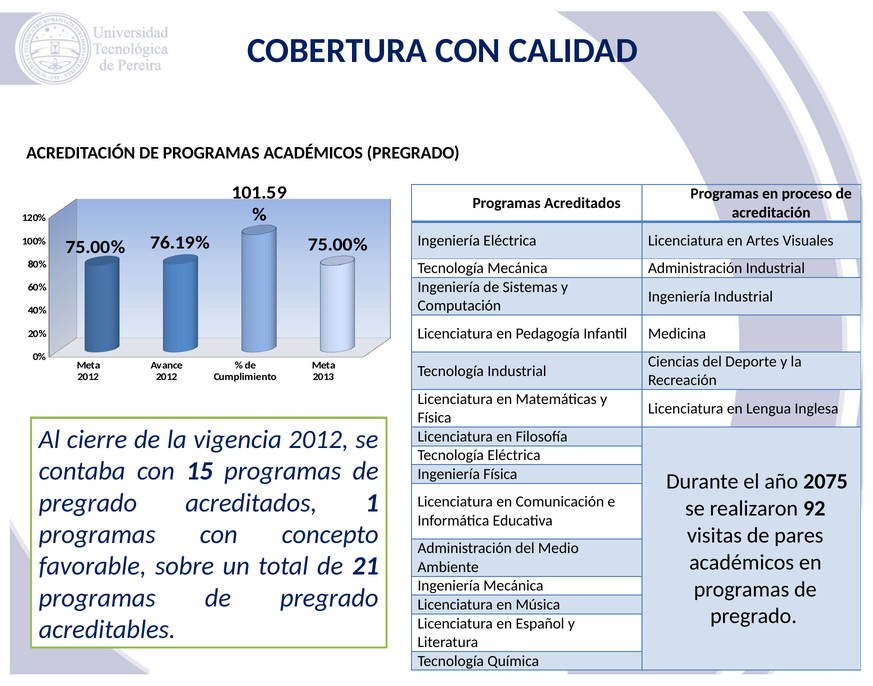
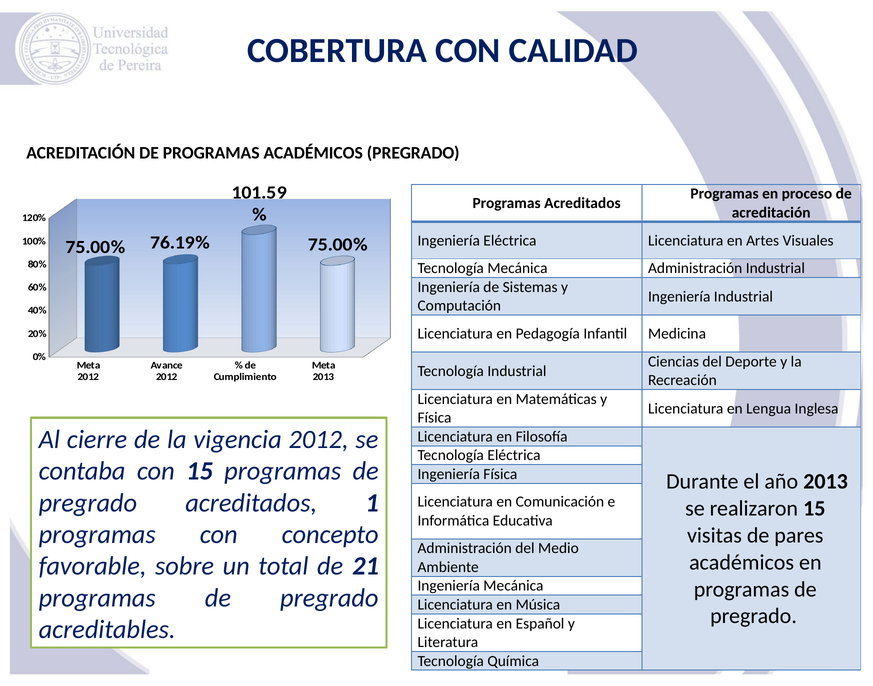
año 2075: 2075 -> 2013
realizaron 92: 92 -> 15
